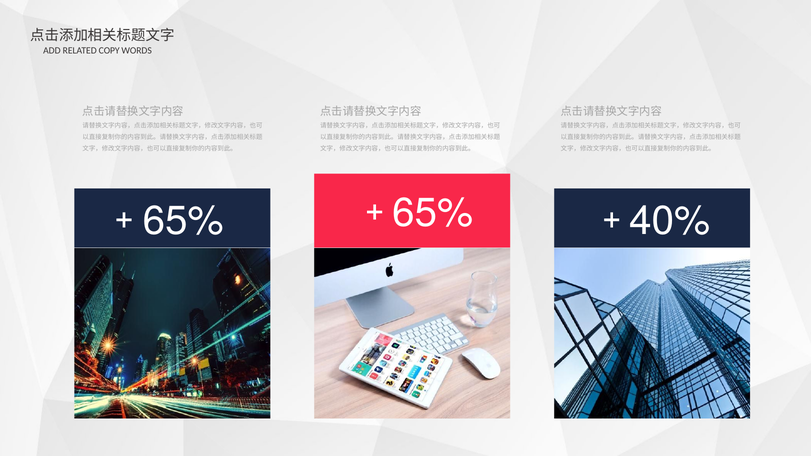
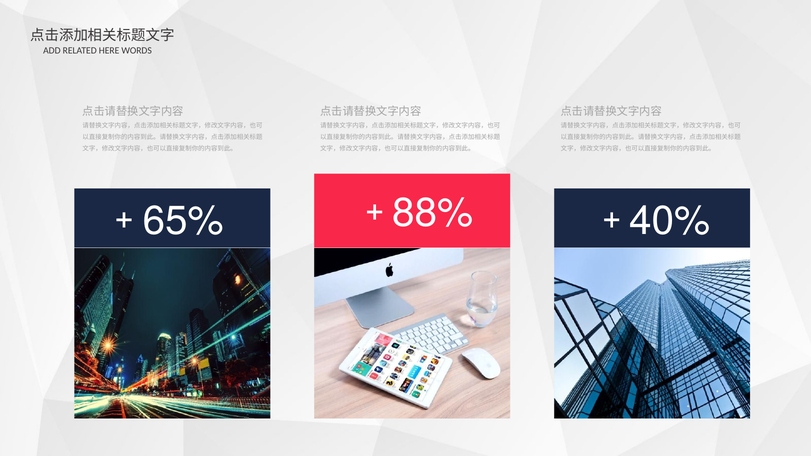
COPY: COPY -> HERE
65% 65%: 65% -> 88%
